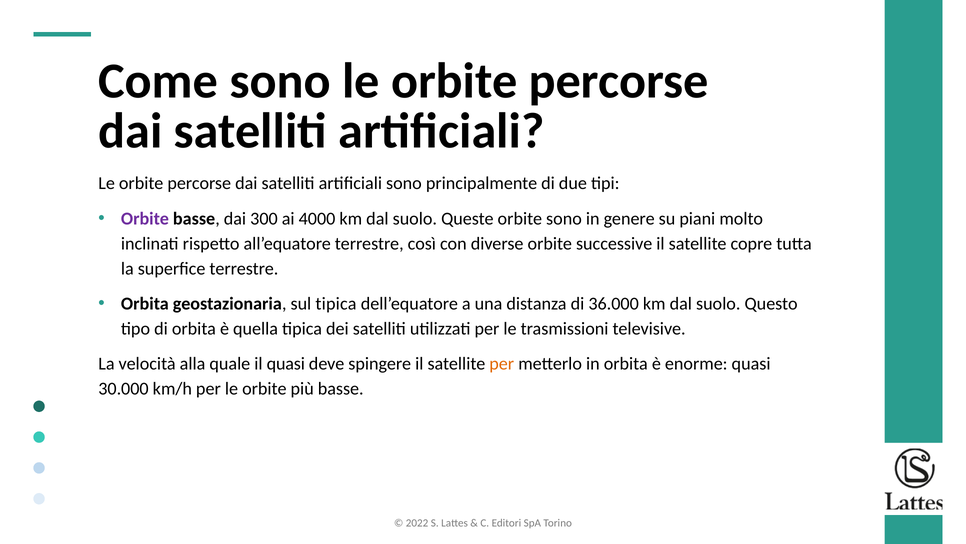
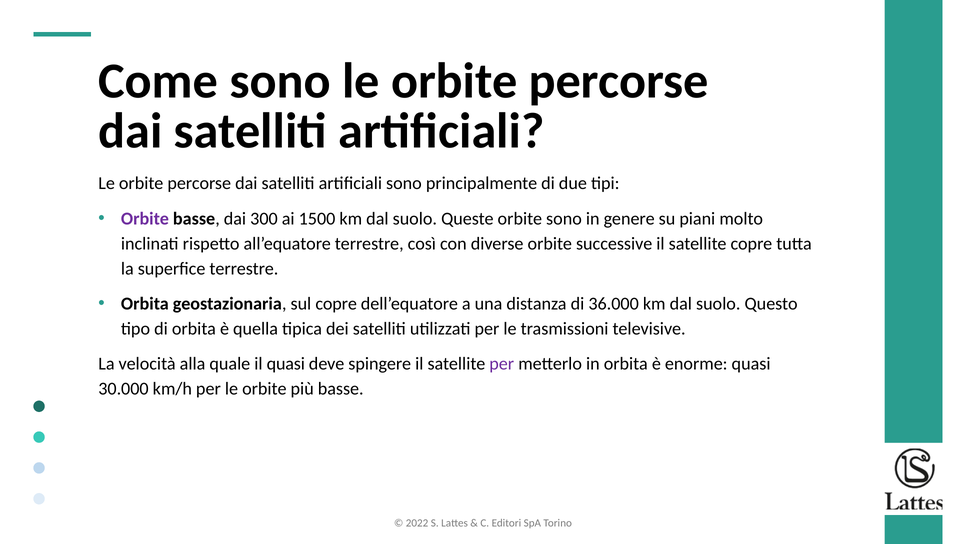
4000: 4000 -> 1500
sul tipica: tipica -> copre
per at (502, 363) colour: orange -> purple
